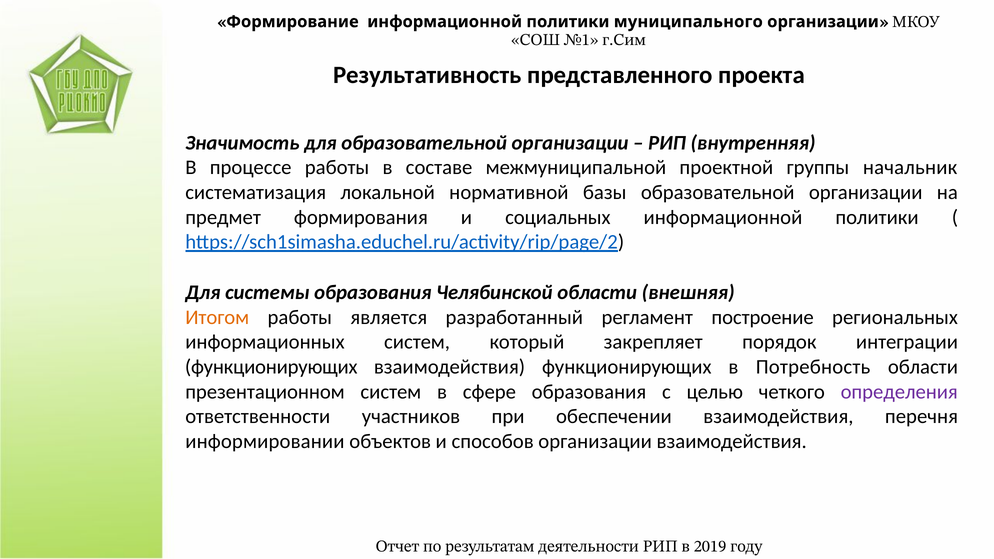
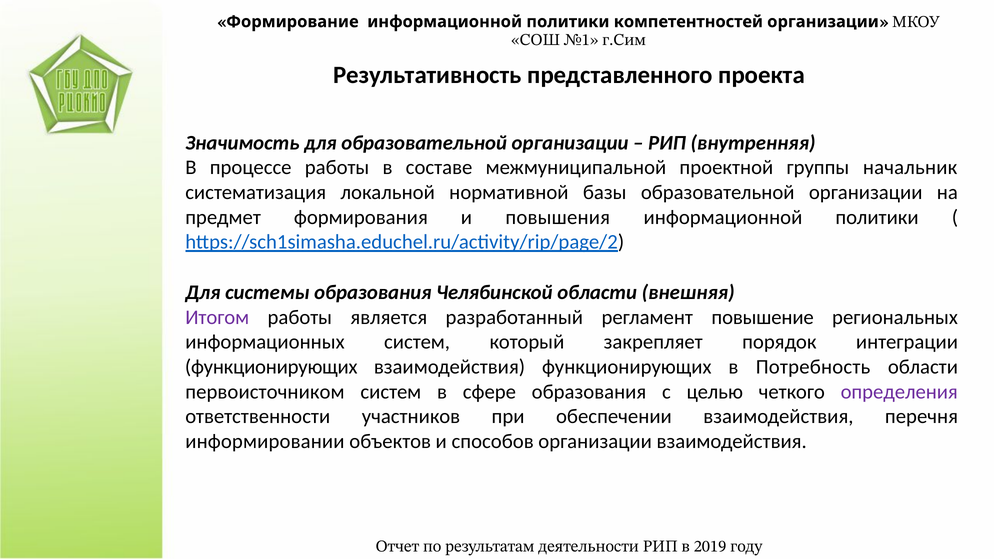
муниципального: муниципального -> компетентностей
социальных: социальных -> повышения
Итогом colour: orange -> purple
построение: построение -> повышение
презентационном: презентационном -> первоисточником
